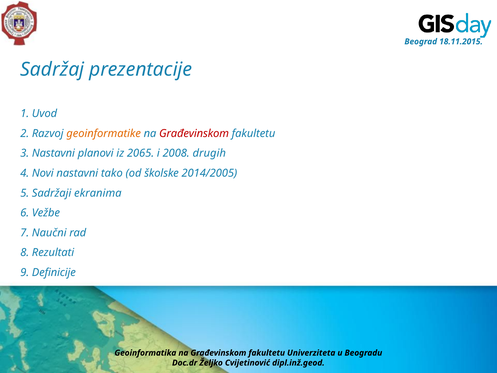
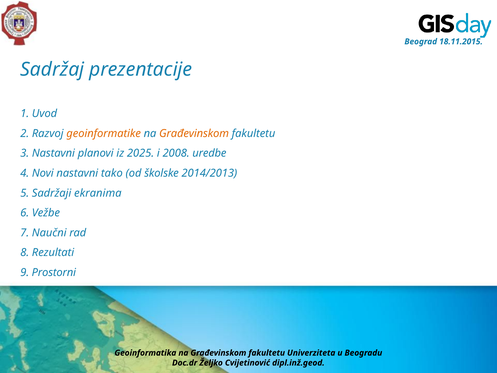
Građevinskom at (194, 133) colour: red -> orange
2065: 2065 -> 2025
drugih: drugih -> uredbe
2014/2005: 2014/2005 -> 2014/2013
Definicije: Definicije -> Prostorni
